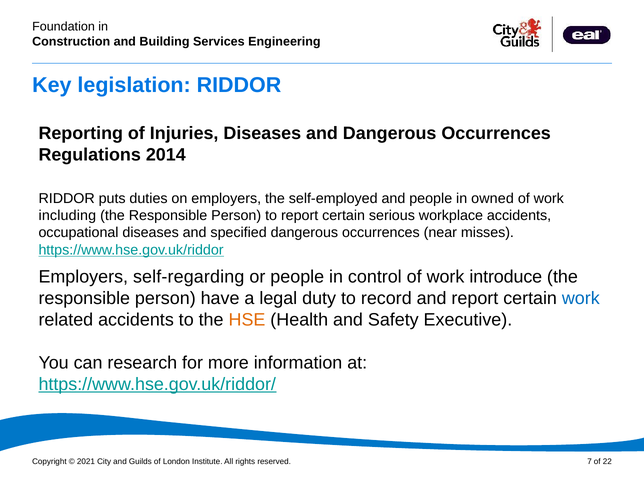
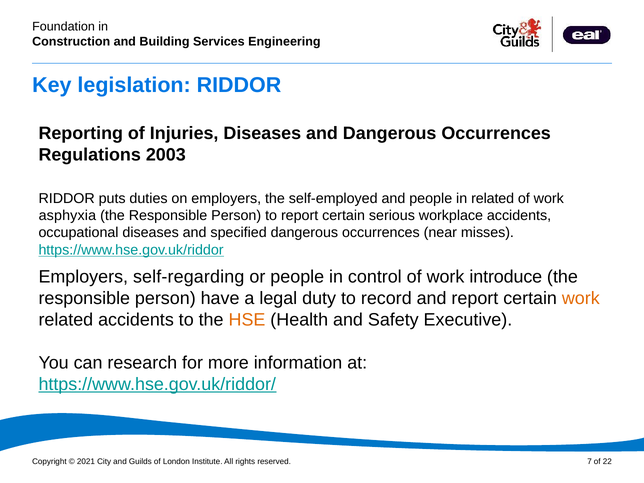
2014: 2014 -> 2003
in owned: owned -> related
including: including -> asphyxia
work at (581, 298) colour: blue -> orange
